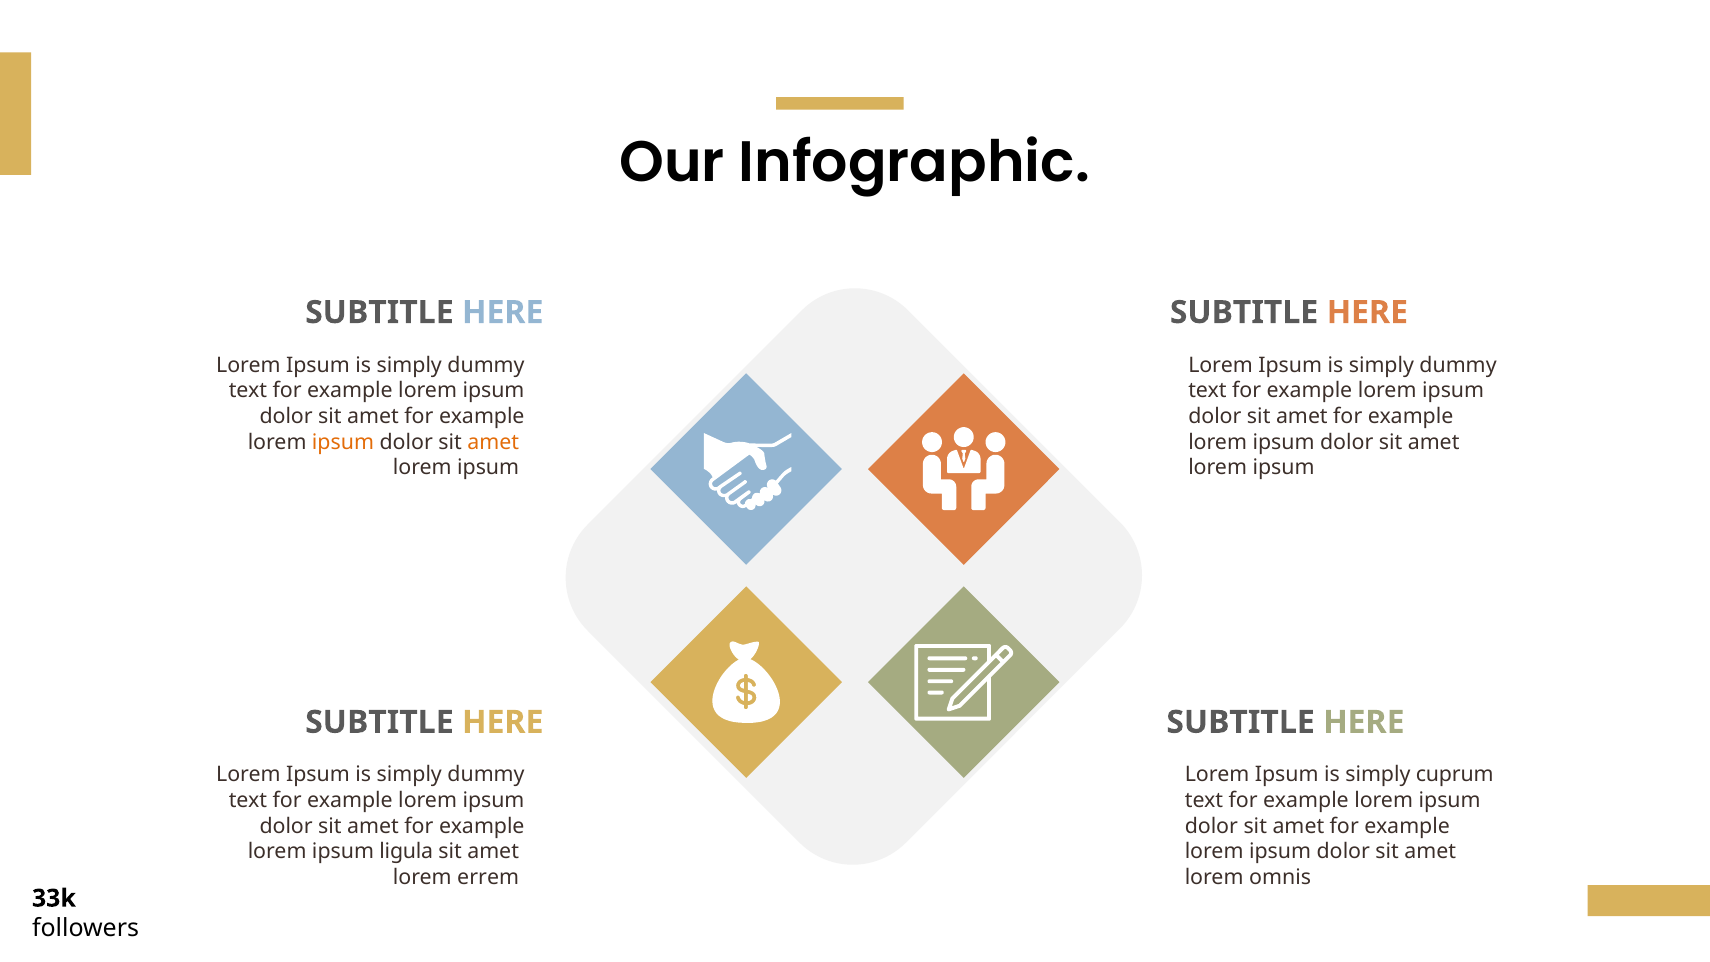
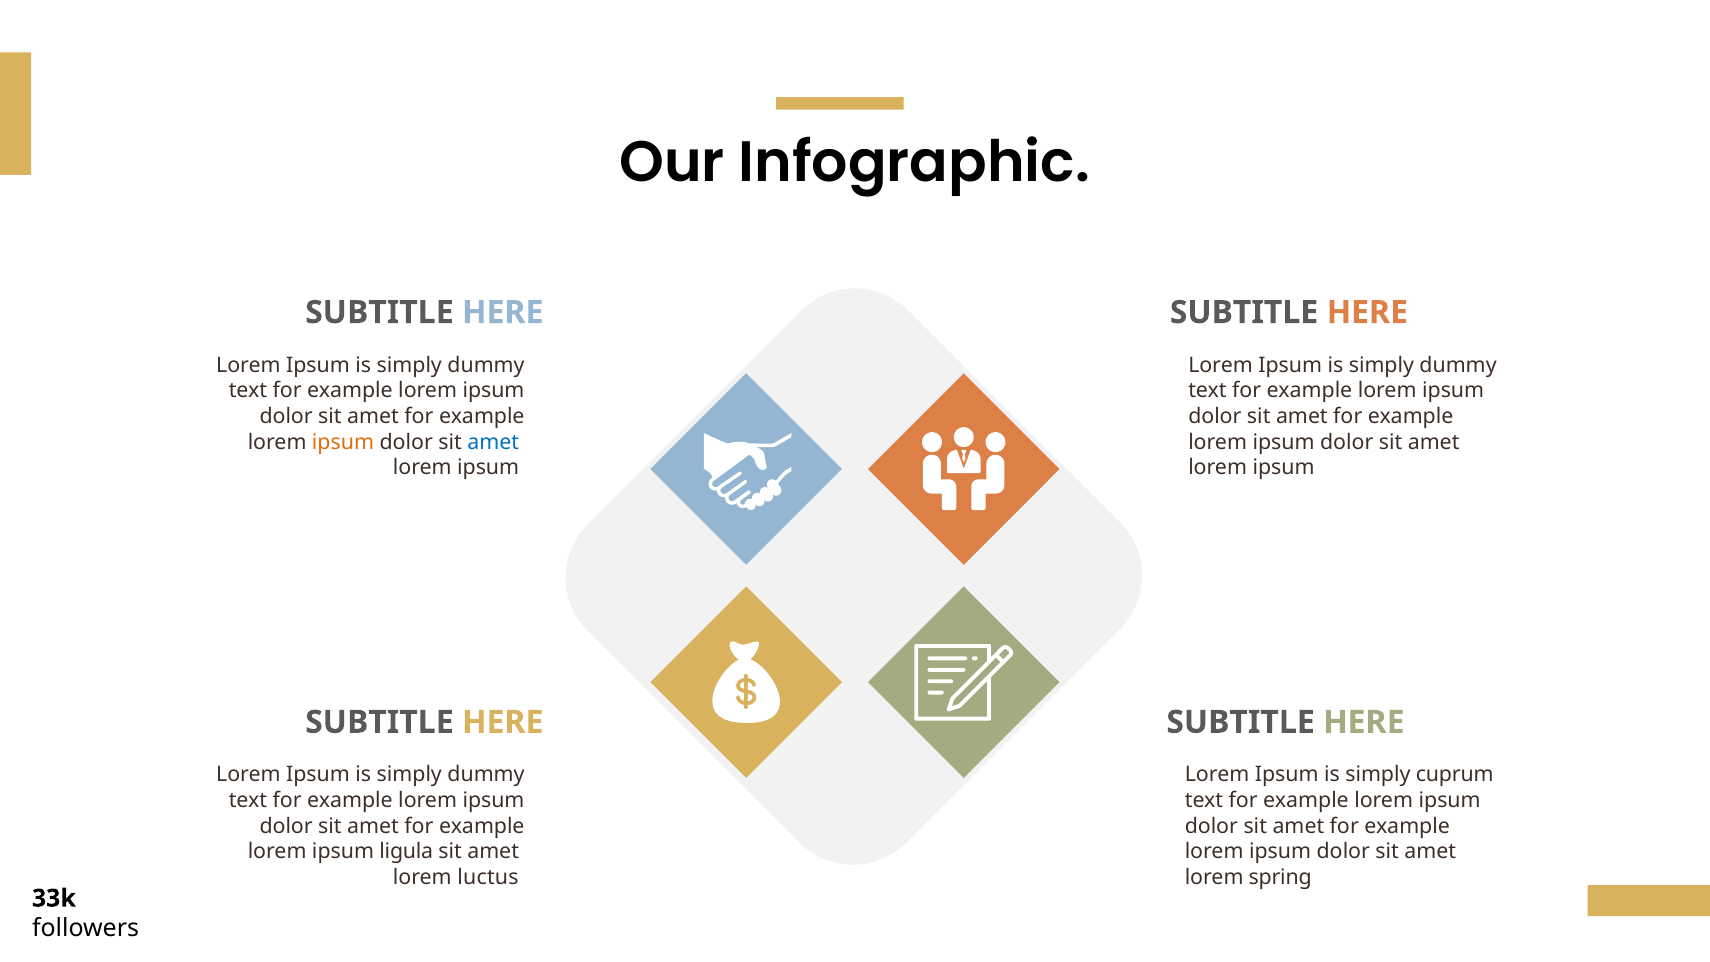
amet at (493, 442) colour: orange -> blue
errem: errem -> luctus
omnis: omnis -> spring
